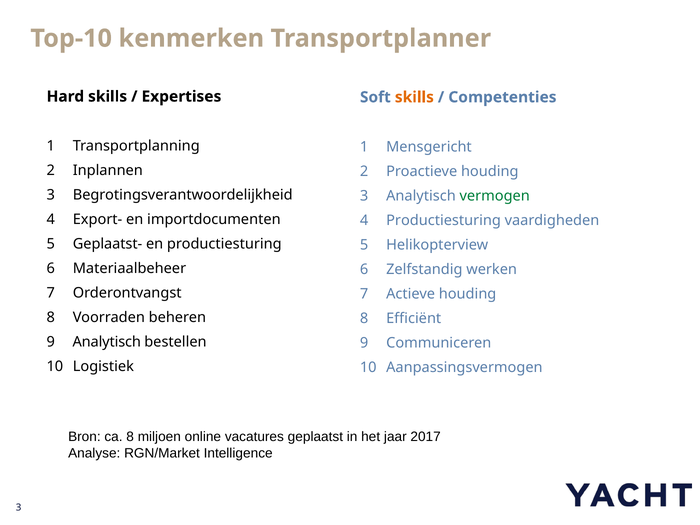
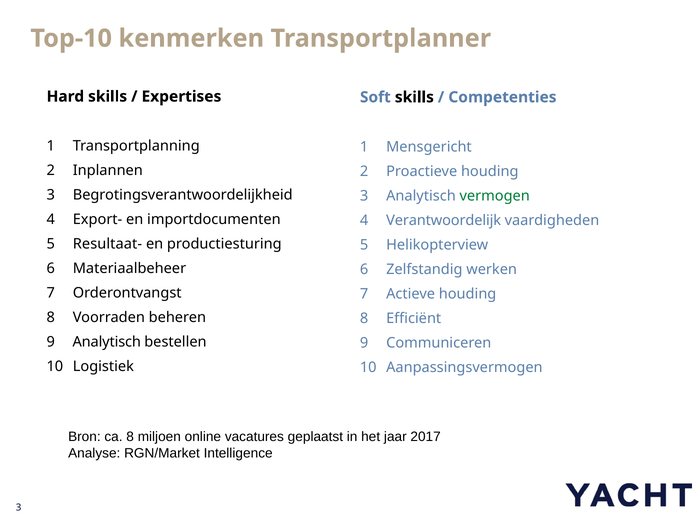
skills at (414, 97) colour: orange -> black
4 Productiesturing: Productiesturing -> Verantwoordelijk
Geplaatst-: Geplaatst- -> Resultaat-
